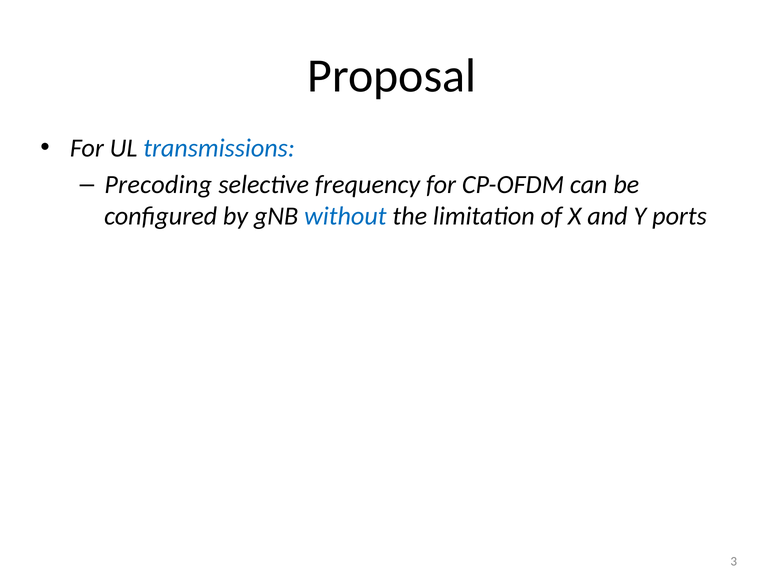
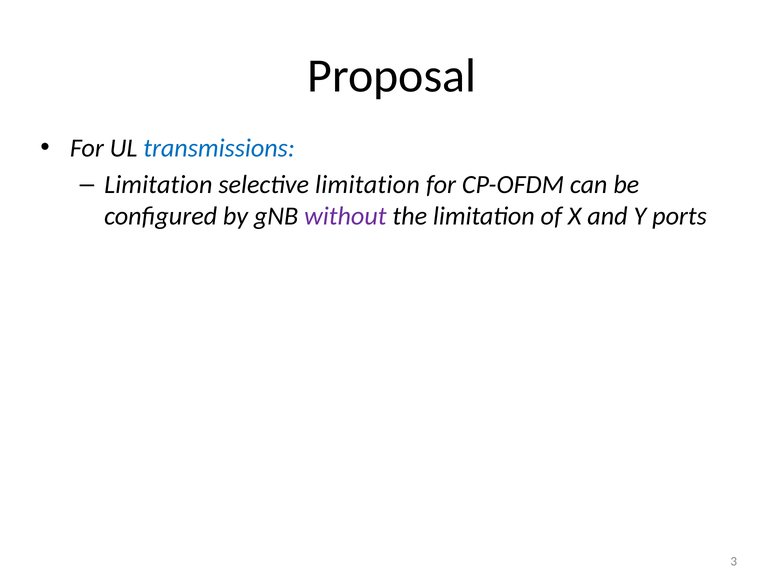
Precoding at (158, 185): Precoding -> Limitation
selective frequency: frequency -> limitation
without colour: blue -> purple
